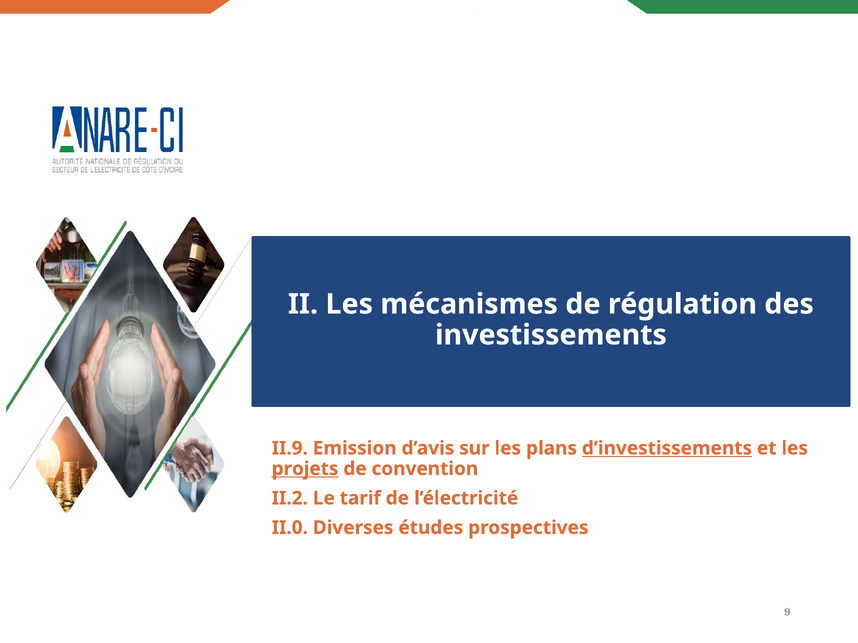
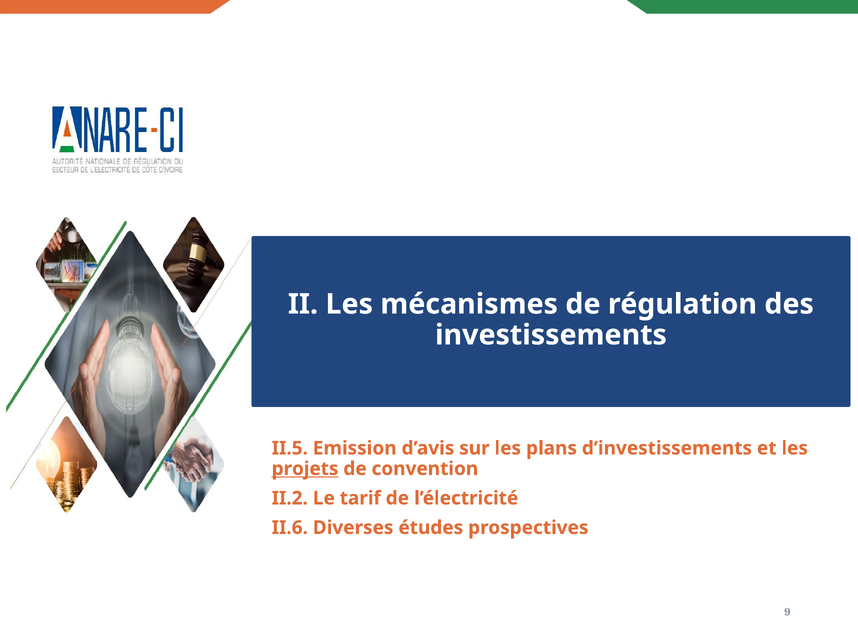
II.9: II.9 -> II.5
d’investissements underline: present -> none
II.0: II.0 -> II.6
